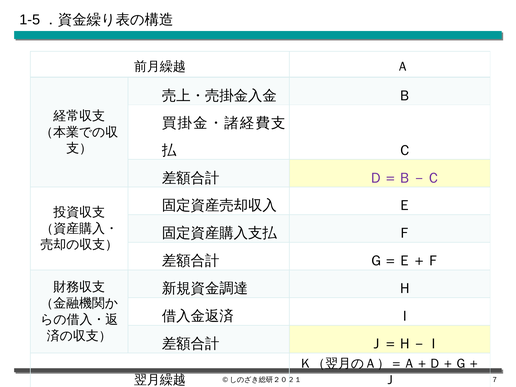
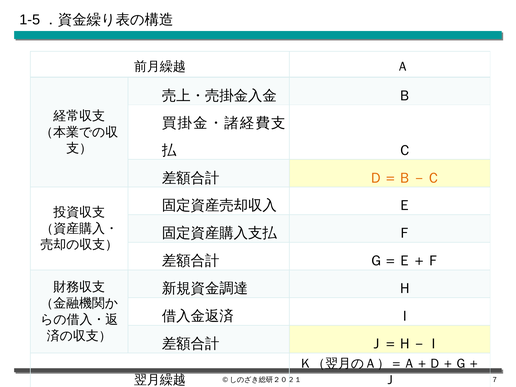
Ｄ＝Ｂ－Ｃ colour: purple -> orange
